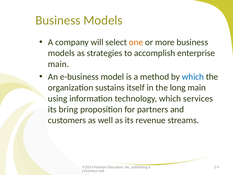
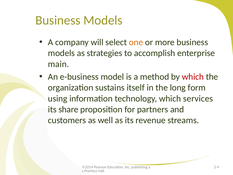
which at (193, 77) colour: blue -> red
long main: main -> form
bring: bring -> share
